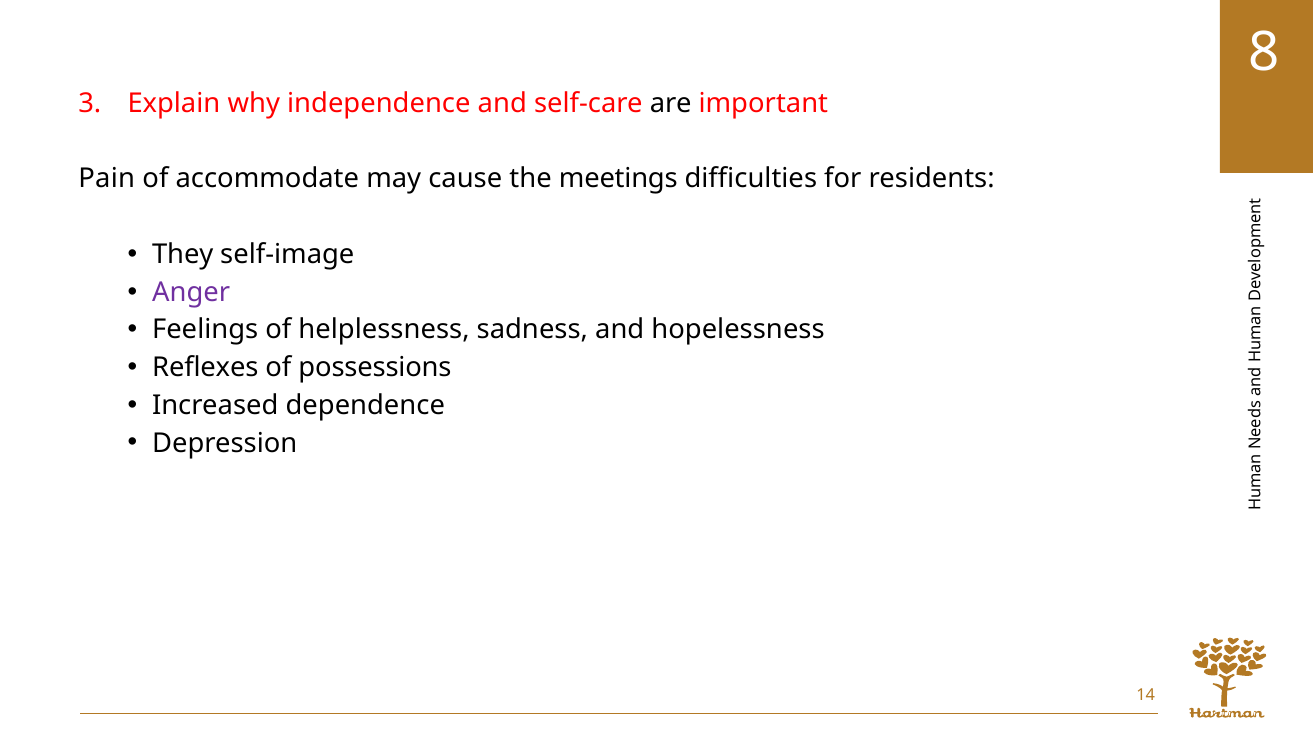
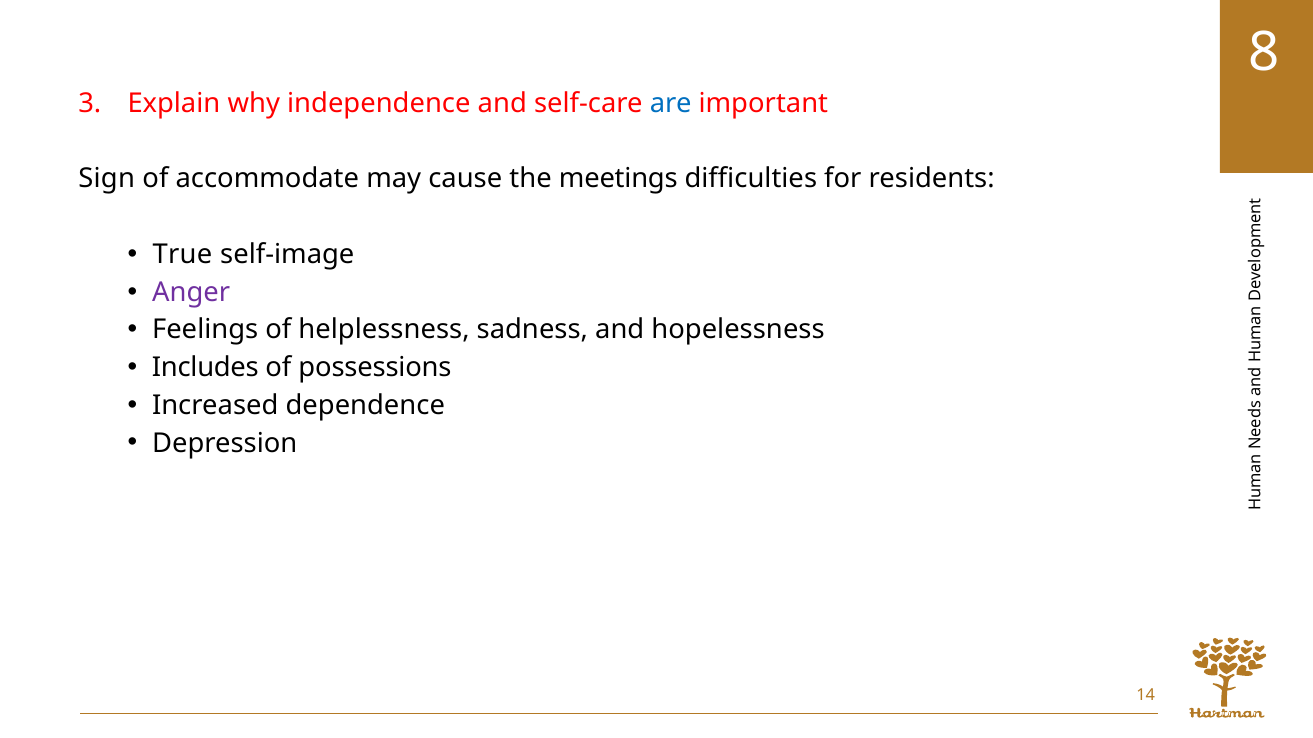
are colour: black -> blue
Pain: Pain -> Sign
They: They -> True
Reflexes: Reflexes -> Includes
